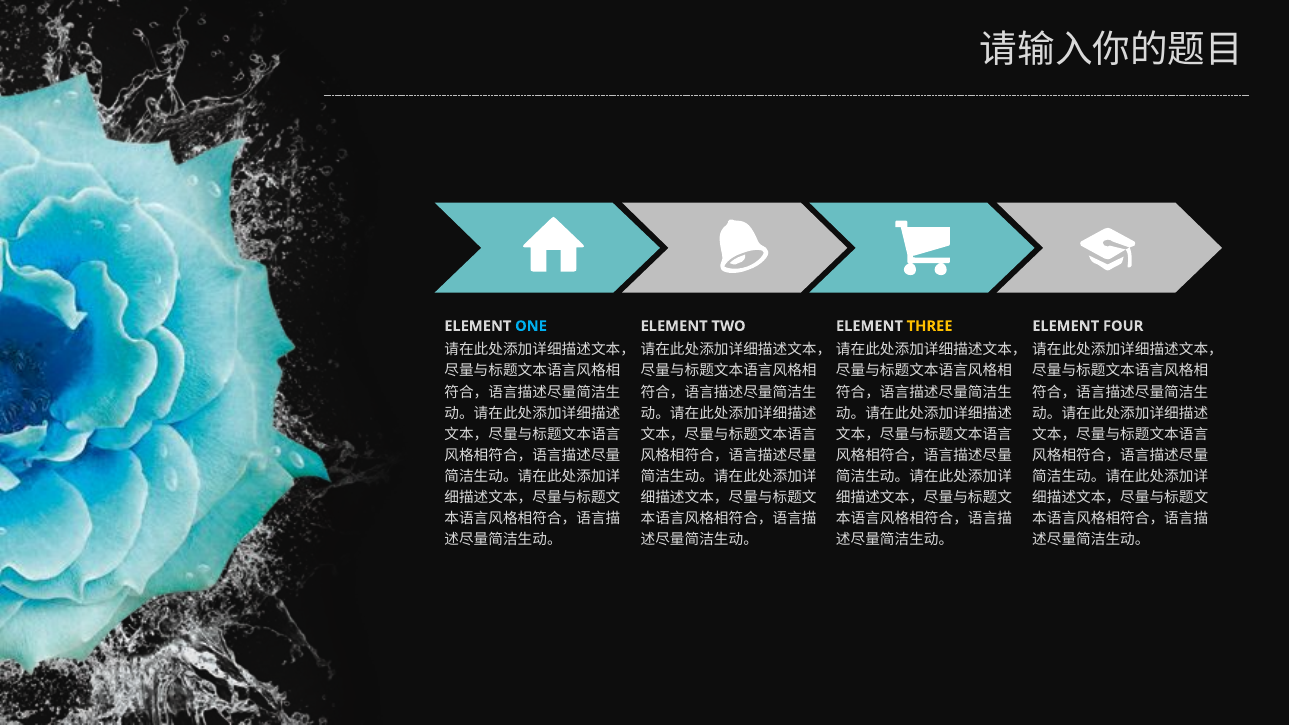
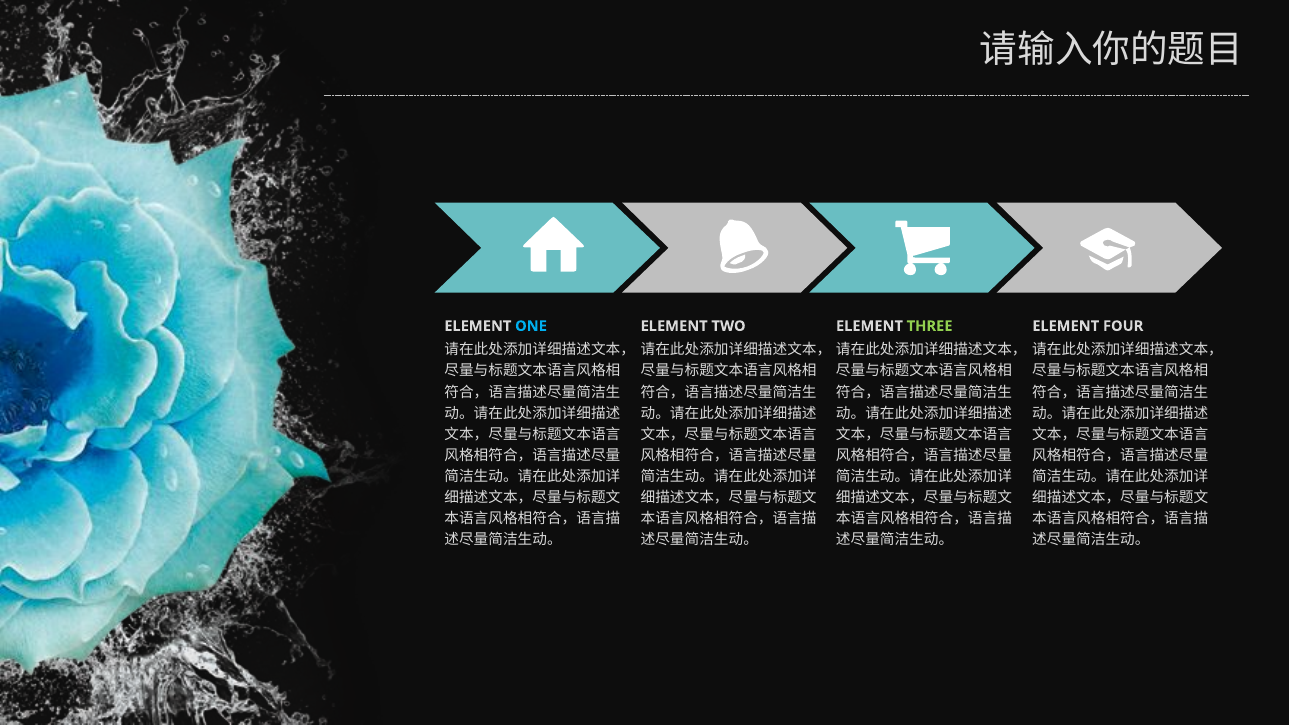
THREE colour: yellow -> light green
